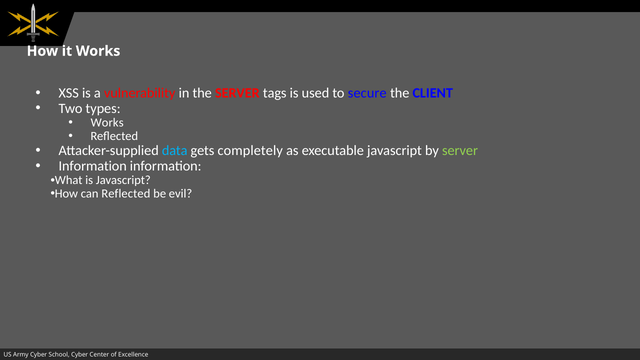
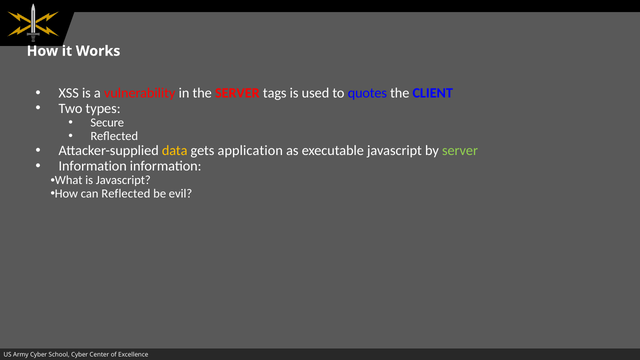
secure: secure -> quotes
Works at (107, 123): Works -> Secure
data colour: light blue -> yellow
completely: completely -> application
